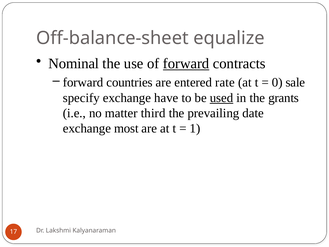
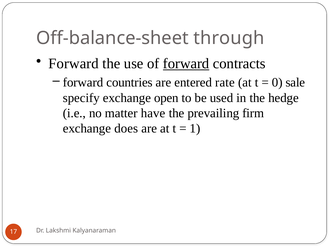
equalize: equalize -> through
Nominal at (74, 64): Nominal -> Forward
have: have -> open
used underline: present -> none
grants: grants -> hedge
third: third -> have
date: date -> firm
most: most -> does
